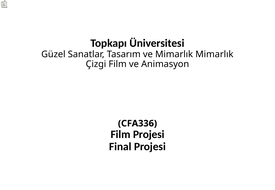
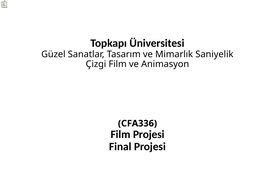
Mimarlık Mimarlık: Mimarlık -> Saniyelik
